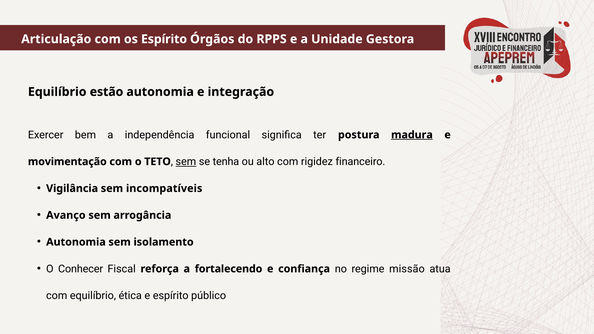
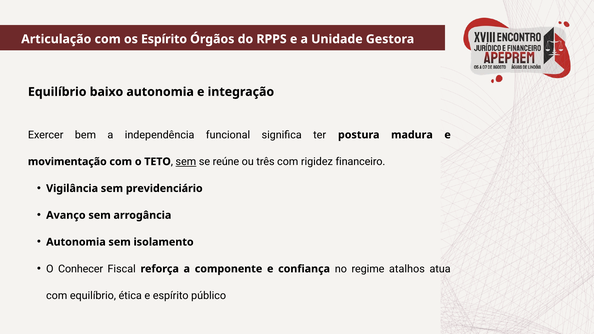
estão: estão -> baixo
madura underline: present -> none
tenha: tenha -> reúne
alto: alto -> três
incompatíveis: incompatíveis -> previdenciário
fortalecendo: fortalecendo -> componente
missão: missão -> atalhos
